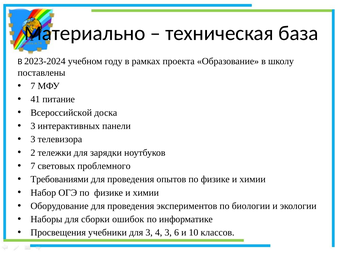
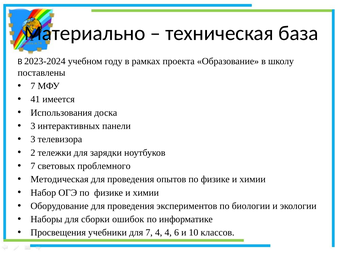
питание: питание -> имеется
Всероссийской: Всероссийской -> Использования
Требованиями: Требованиями -> Методическая
для 3: 3 -> 7
4 3: 3 -> 4
